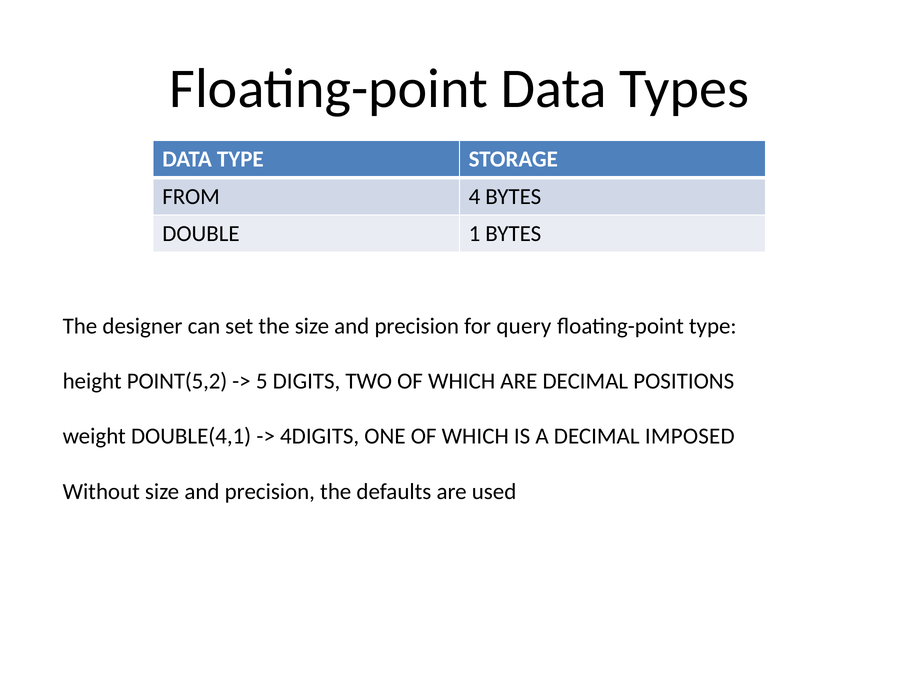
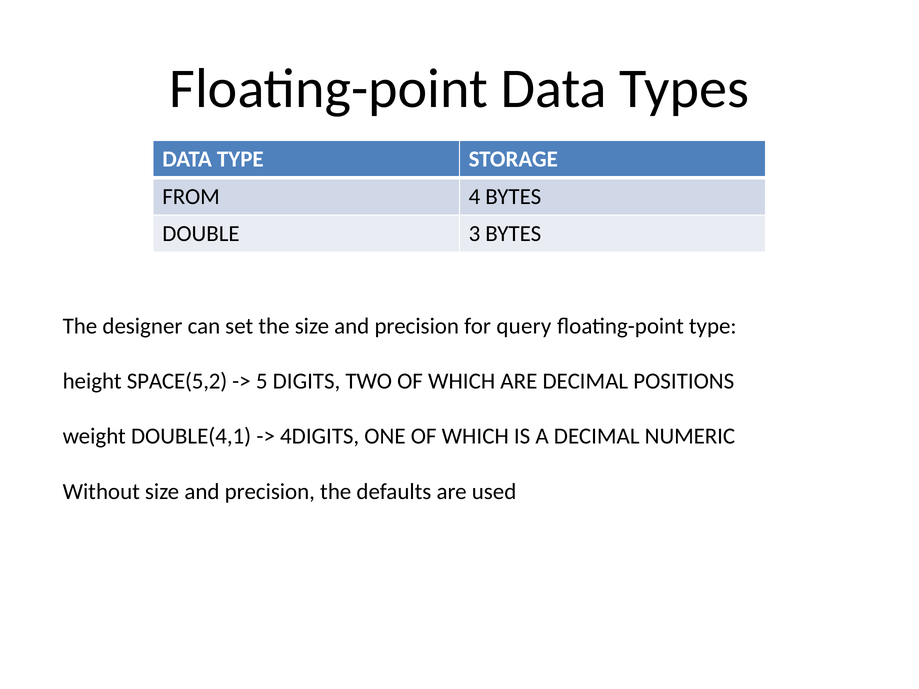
1: 1 -> 3
POINT(5,2: POINT(5,2 -> SPACE(5,2
IMPOSED: IMPOSED -> NUMERIC
